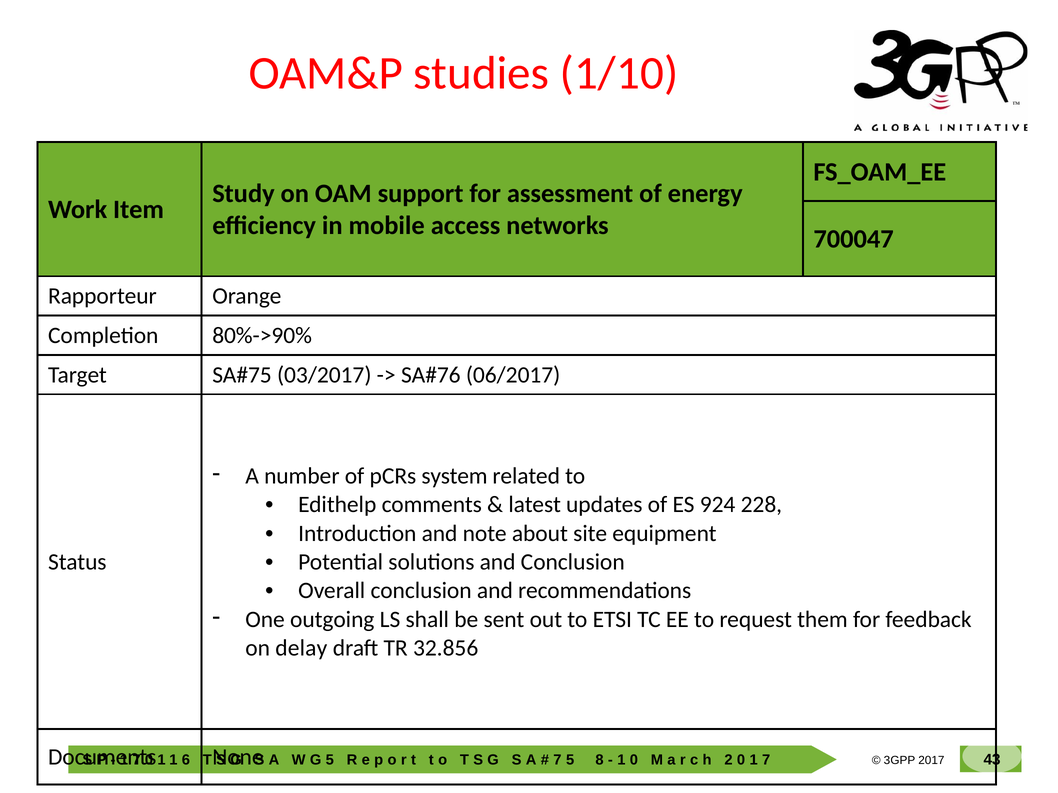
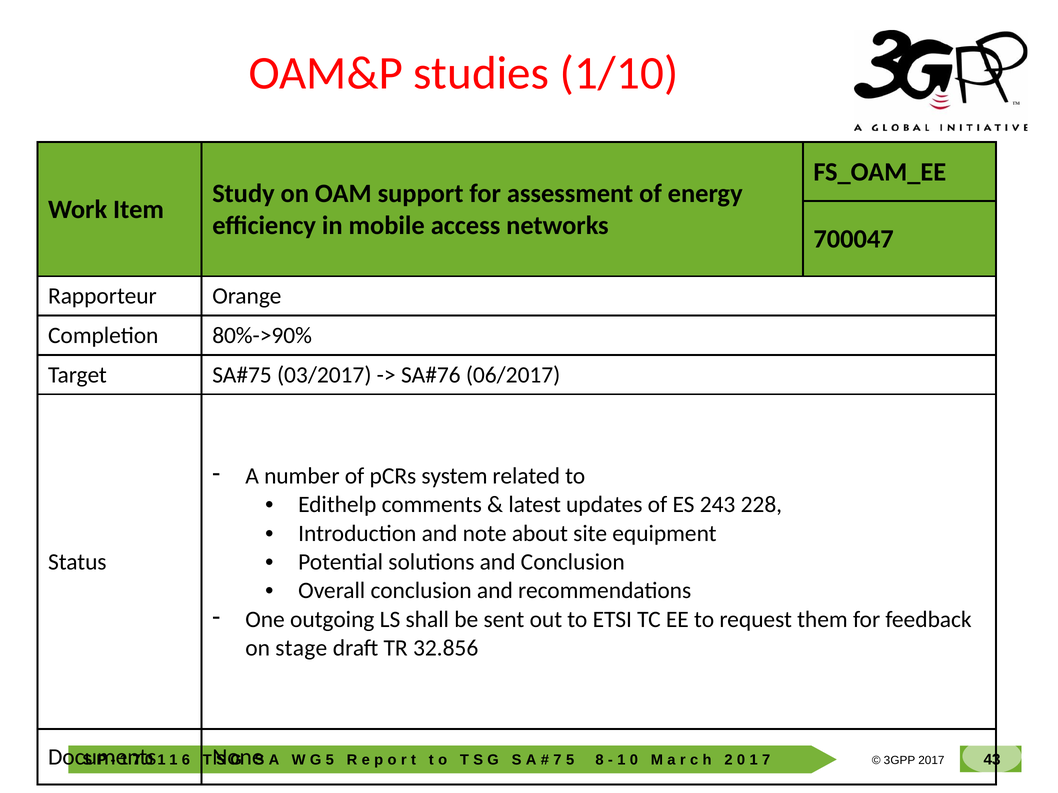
924: 924 -> 243
delay: delay -> stage
